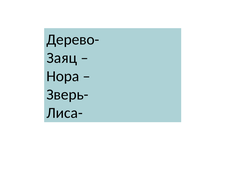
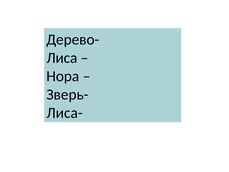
Заяц: Заяц -> Лиса
